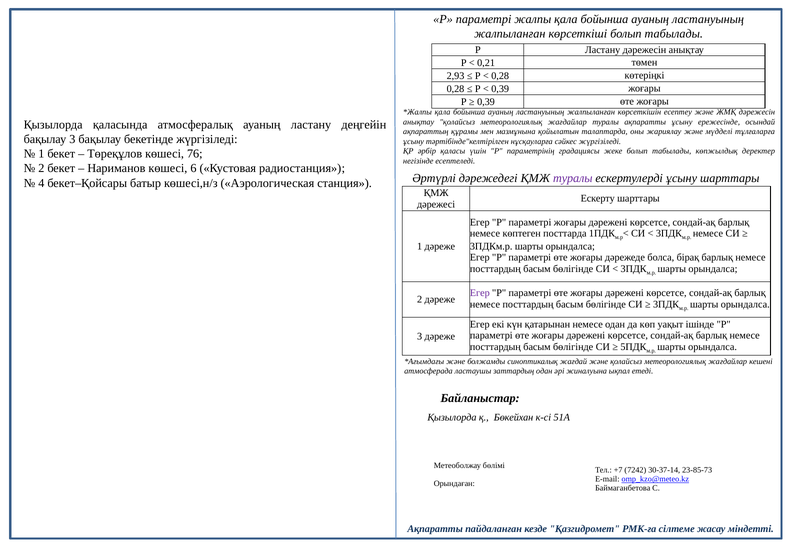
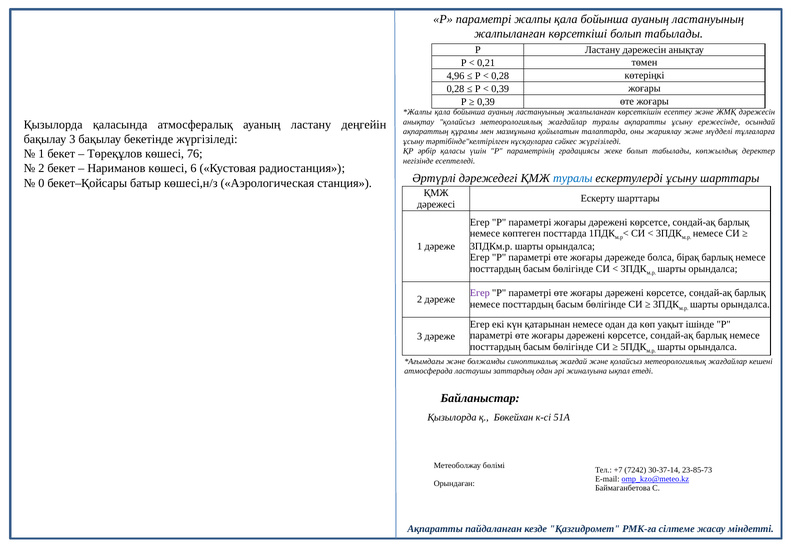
2,93: 2,93 -> 4,96
туралы at (573, 178) colour: purple -> blue
4: 4 -> 0
